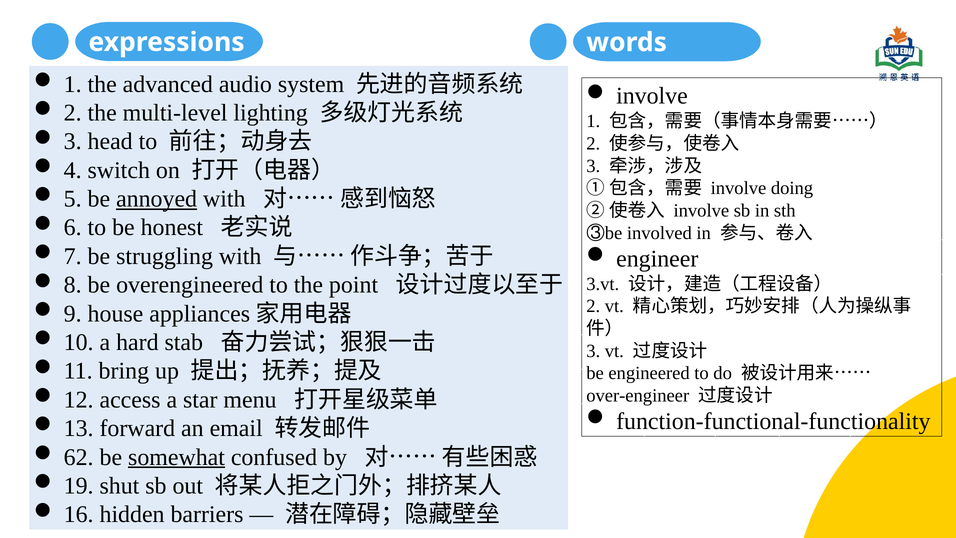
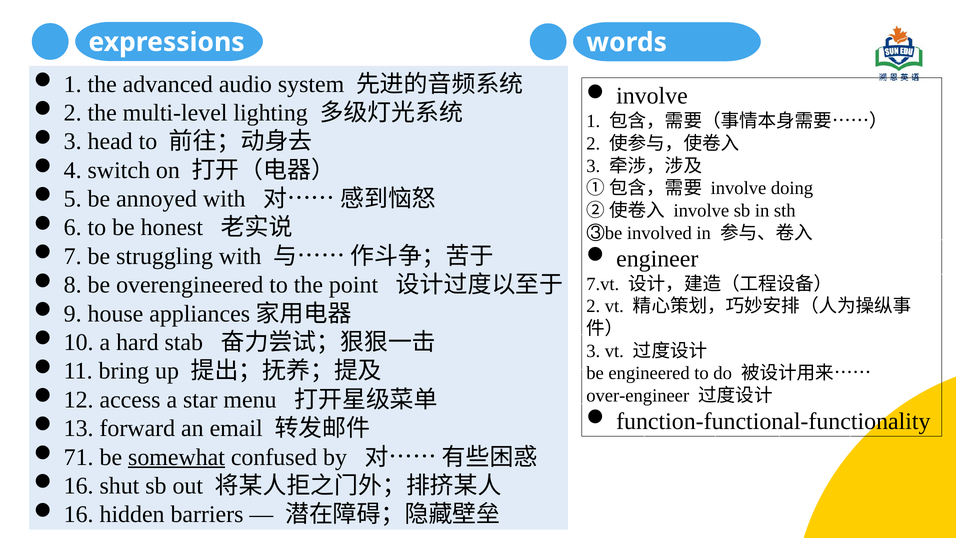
annoyed underline: present -> none
3.vt: 3.vt -> 7.vt
62: 62 -> 71
19 at (79, 486): 19 -> 16
